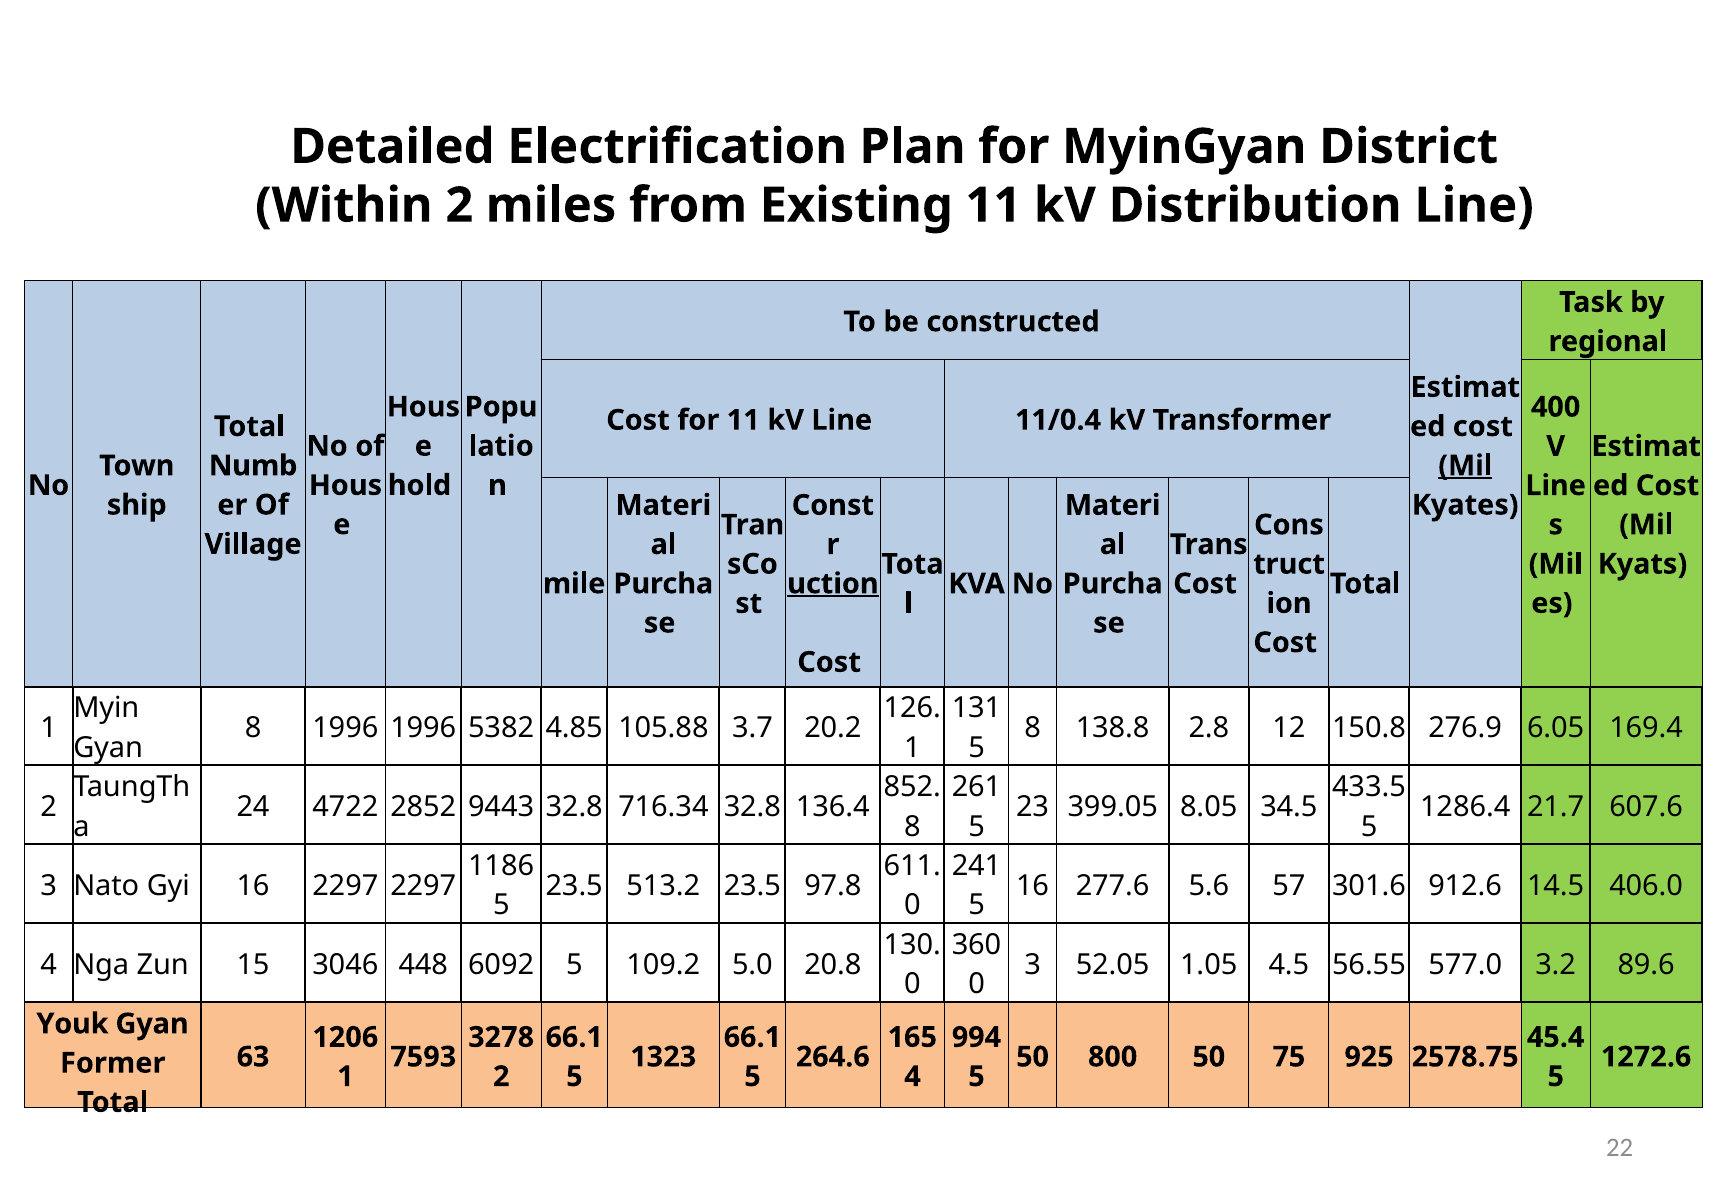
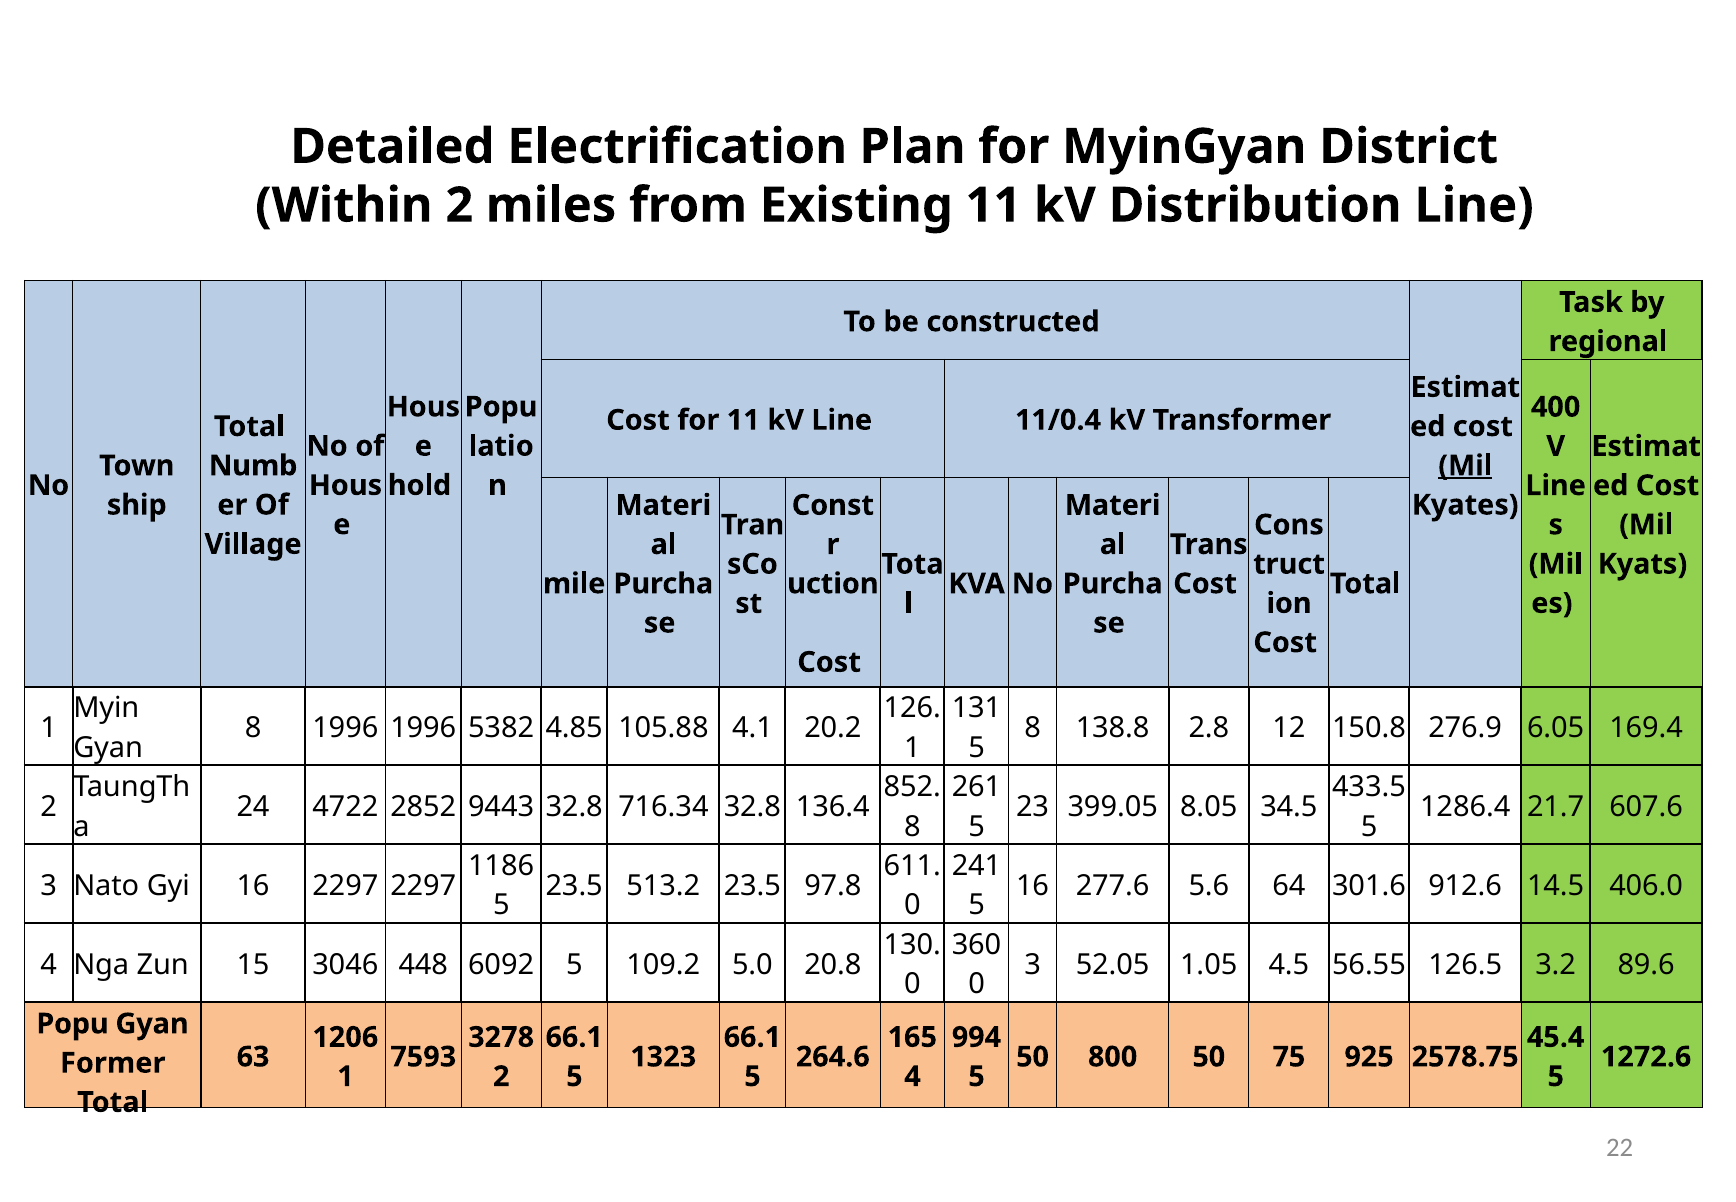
uction underline: present -> none
3.7: 3.7 -> 4.1
57: 57 -> 64
577.0: 577.0 -> 126.5
Youk at (72, 1024): Youk -> Popu
